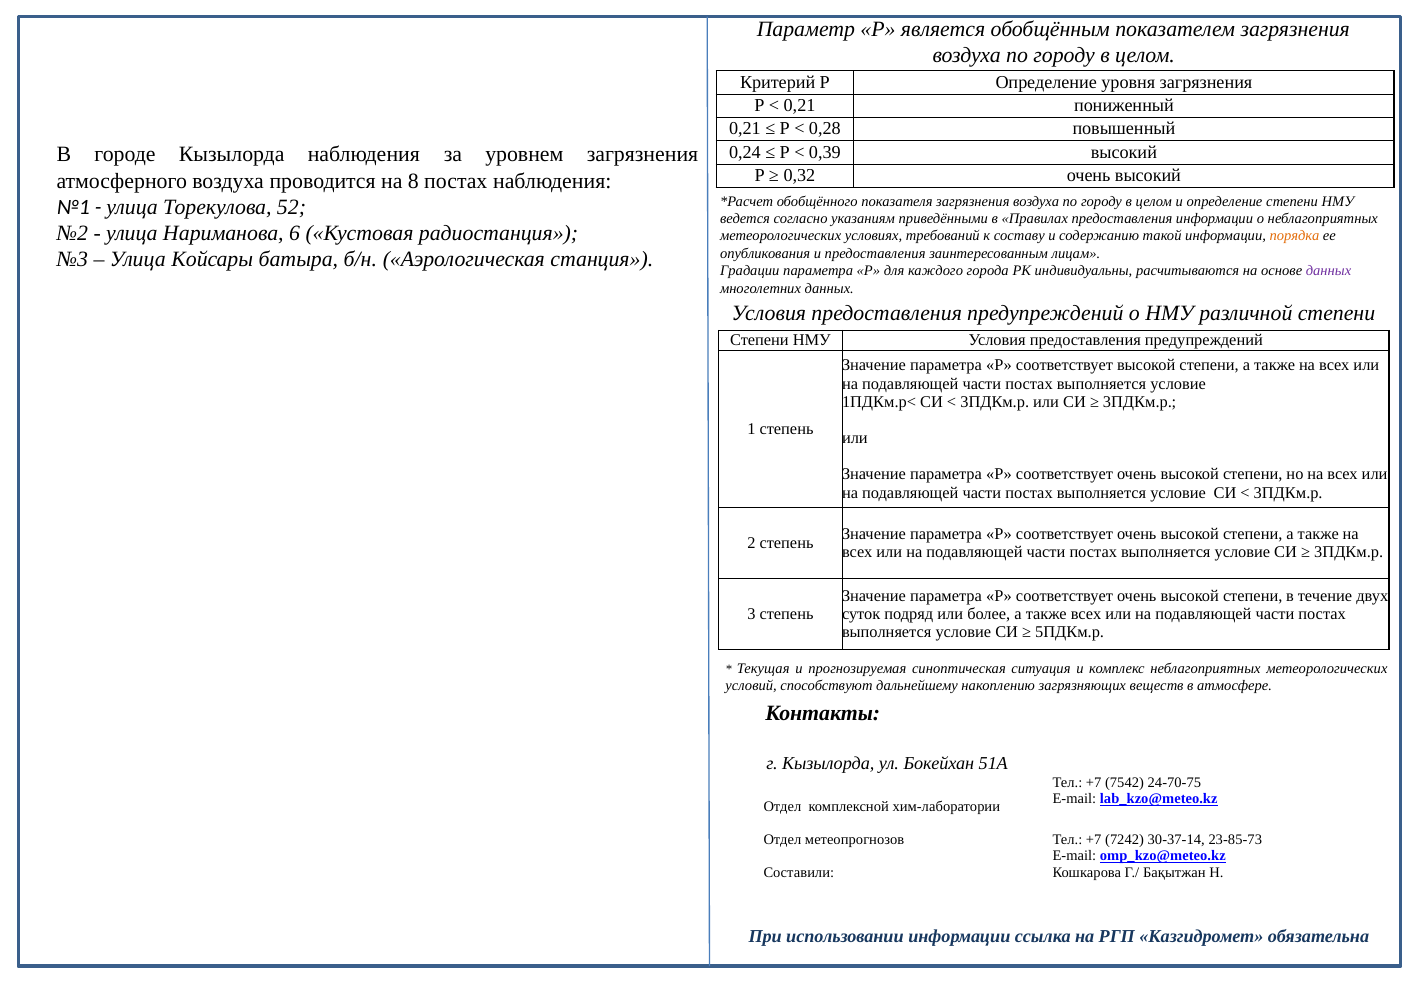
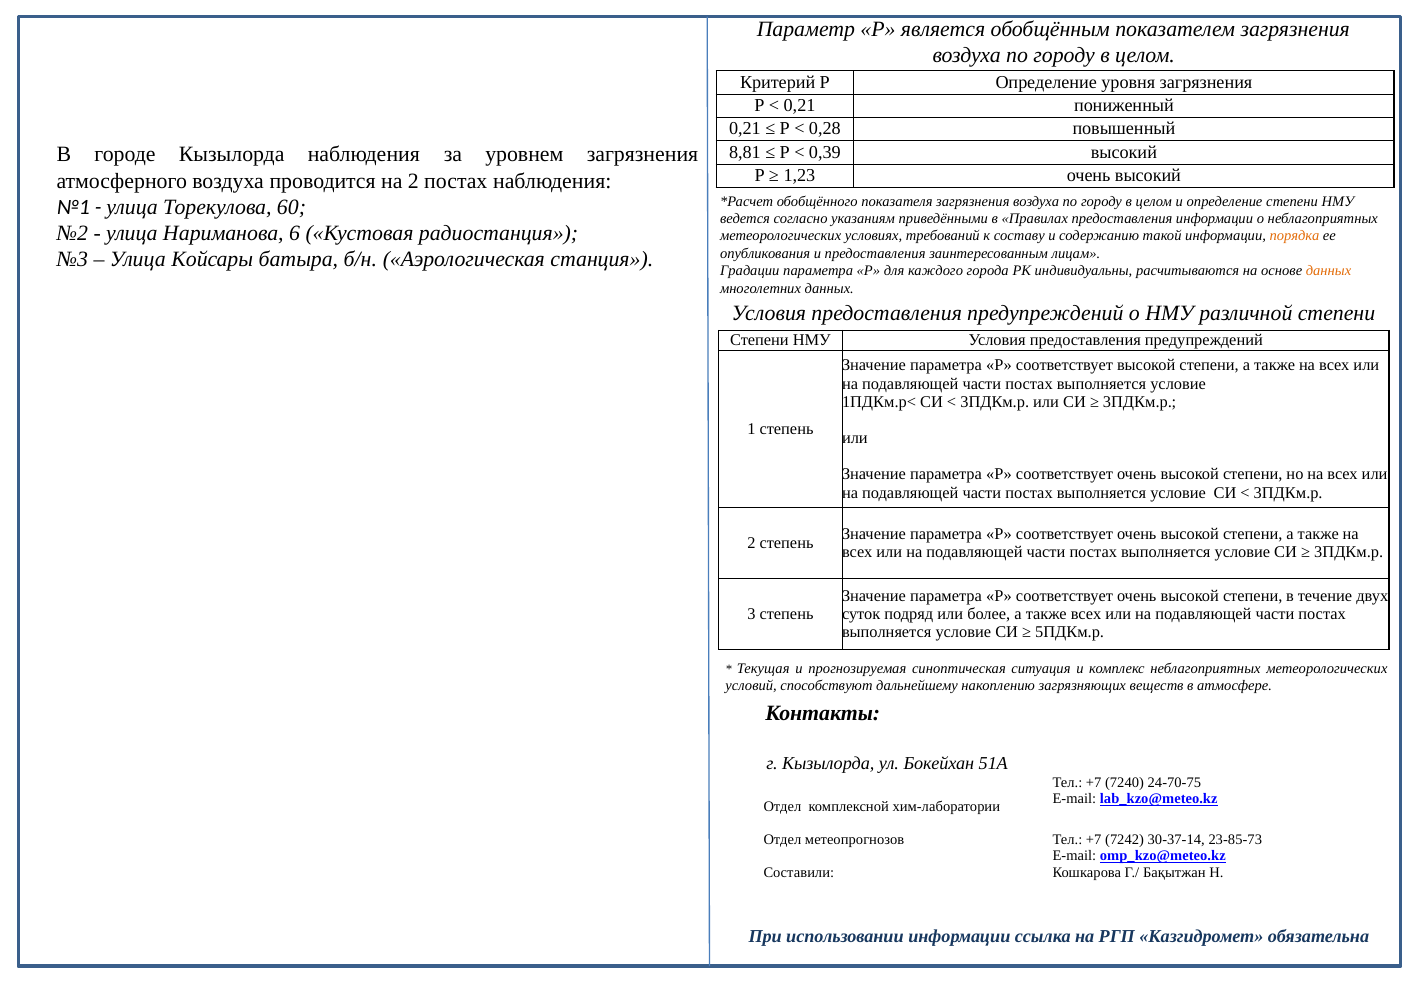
0,24: 0,24 -> 8,81
0,32: 0,32 -> 1,23
на 8: 8 -> 2
52: 52 -> 60
данных at (1329, 271) colour: purple -> orange
7542: 7542 -> 7240
